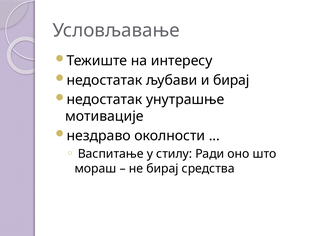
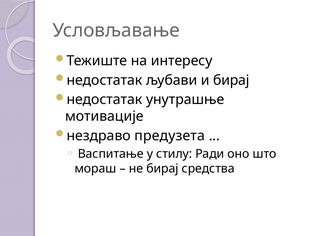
околности: околности -> предузета
